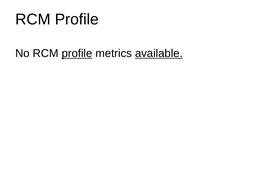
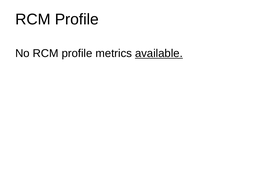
profile at (77, 53) underline: present -> none
